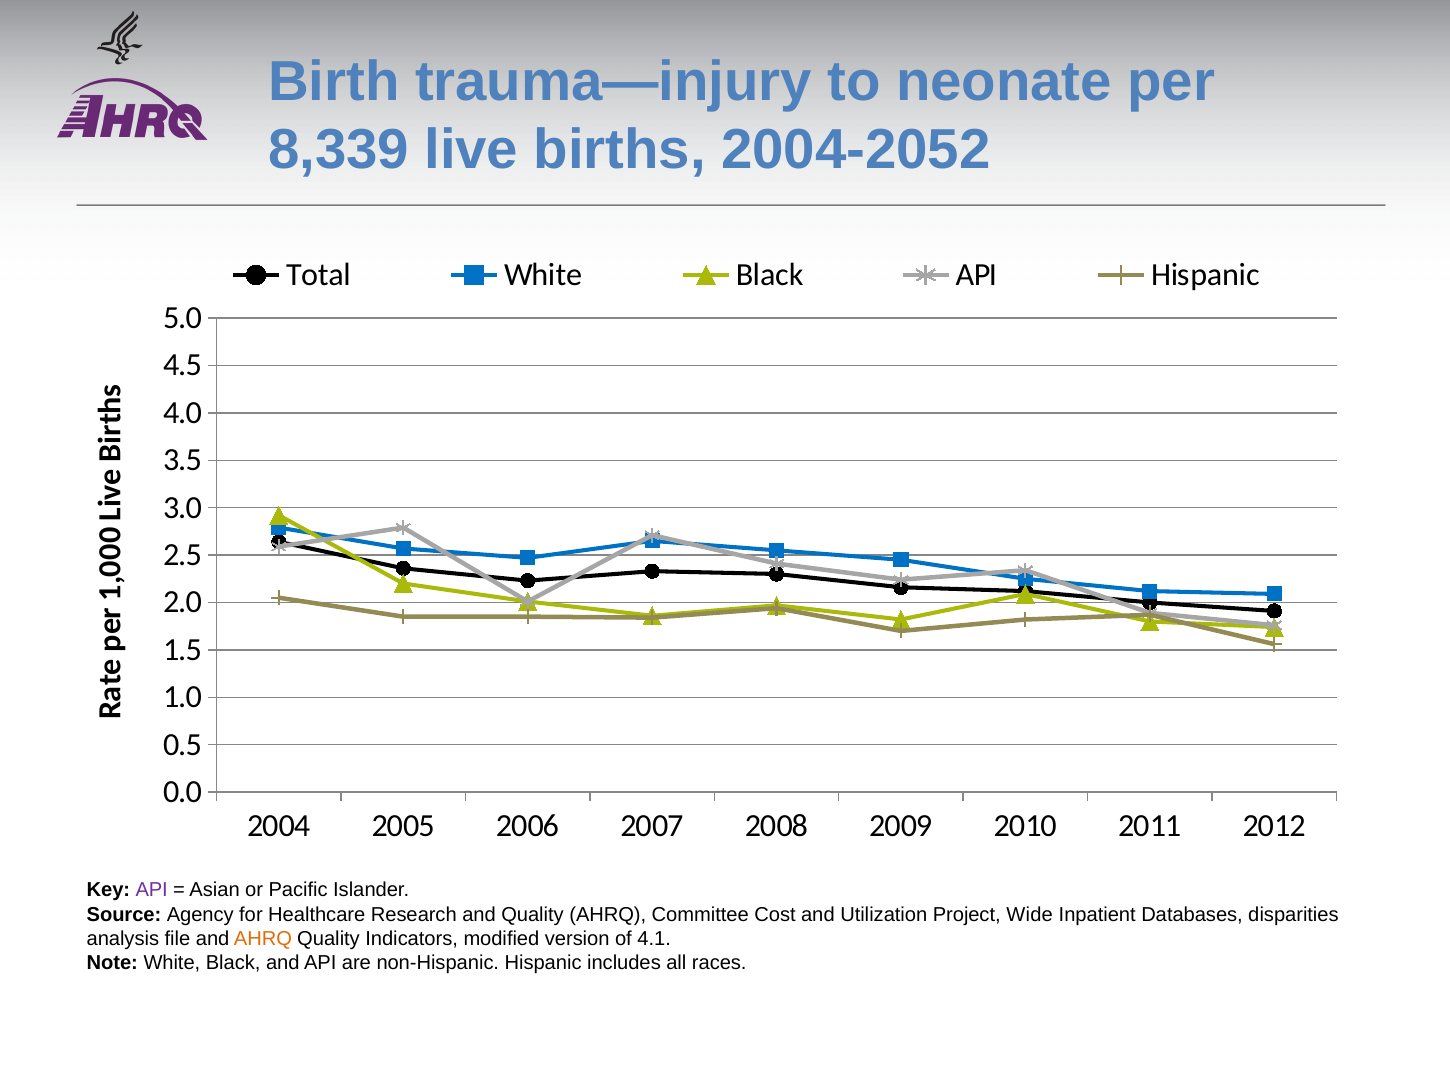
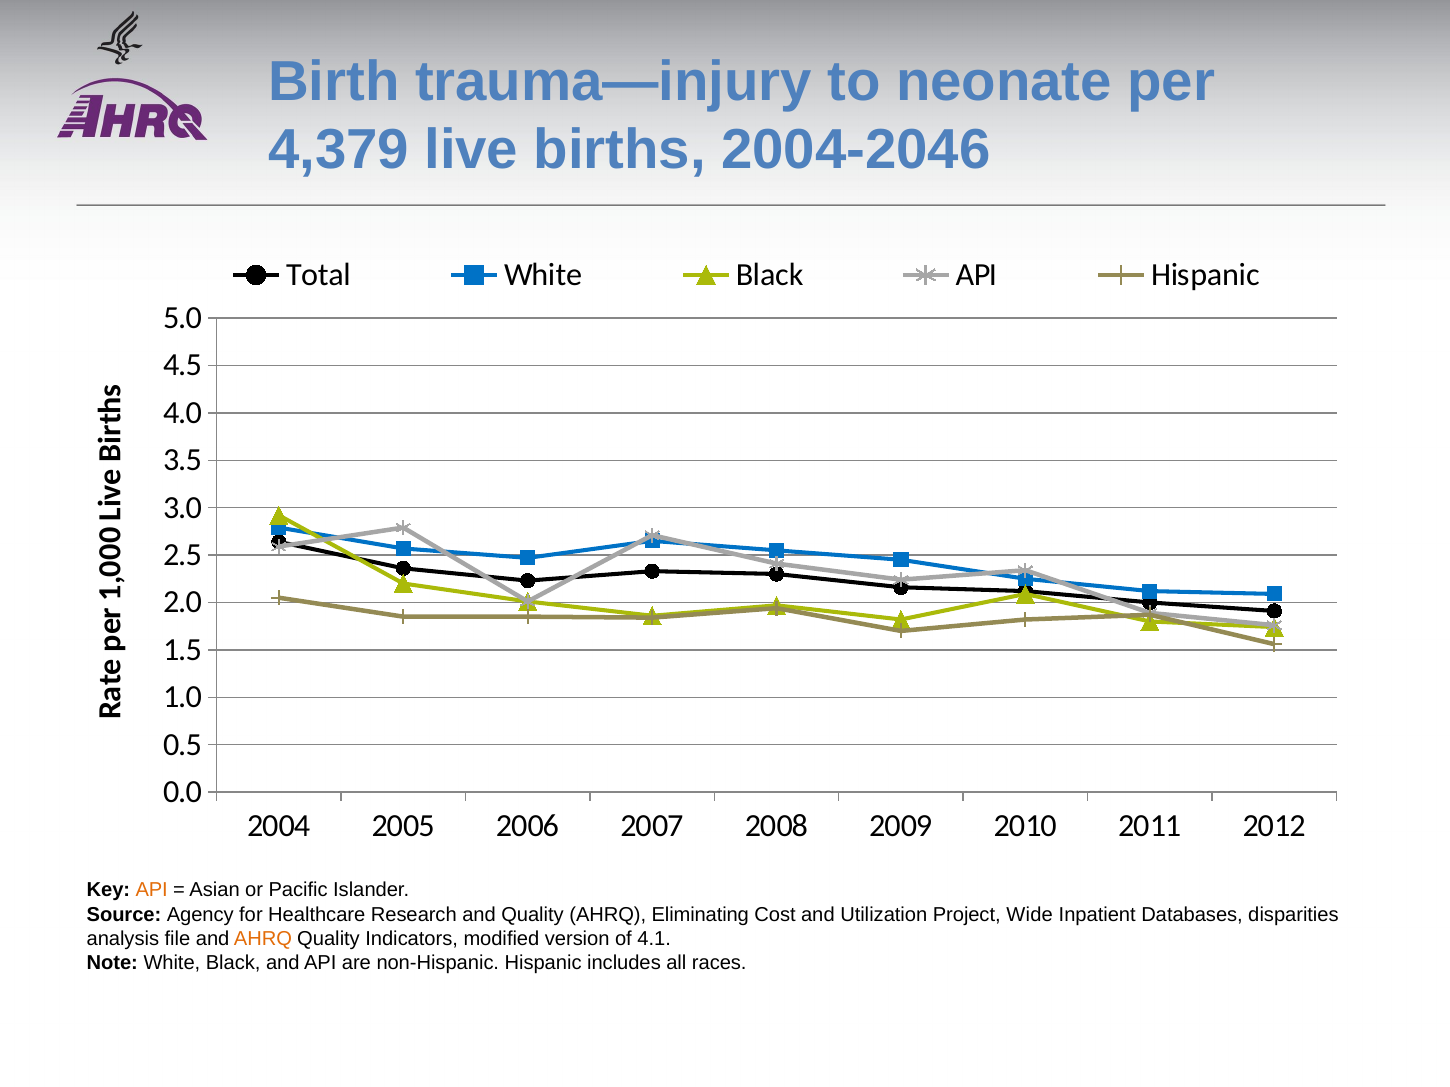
8,339: 8,339 -> 4,379
2004-2052: 2004-2052 -> 2004-2046
API at (152, 891) colour: purple -> orange
Committee: Committee -> Eliminating
